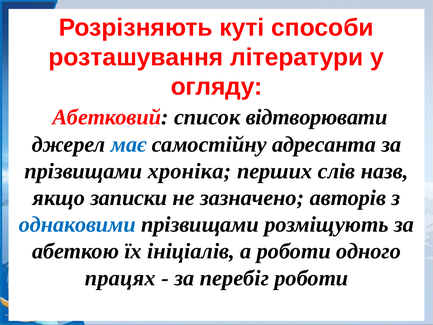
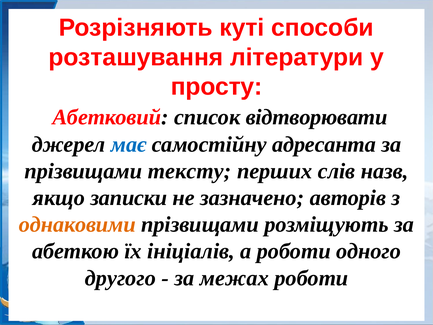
огляду: огляду -> просту
хроніка: хроніка -> тексту
однаковими colour: blue -> orange
працях: працях -> другого
перебіг: перебіг -> межах
